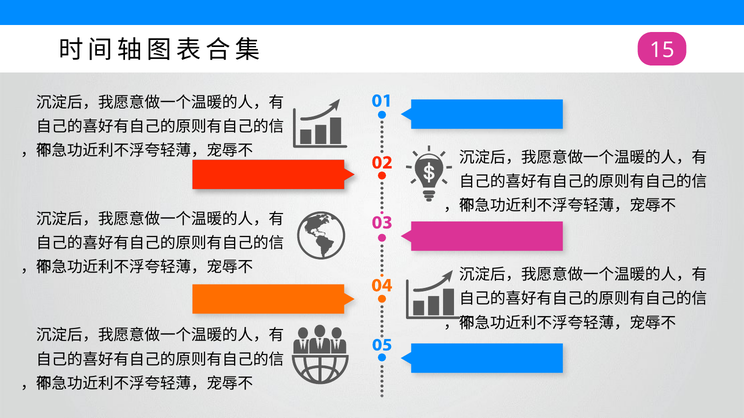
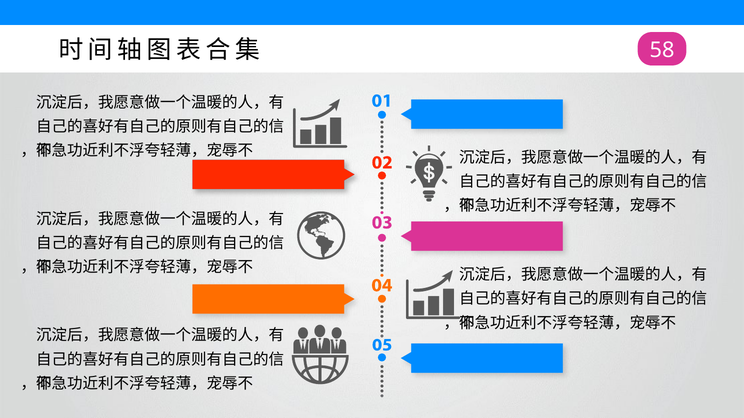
15: 15 -> 58
